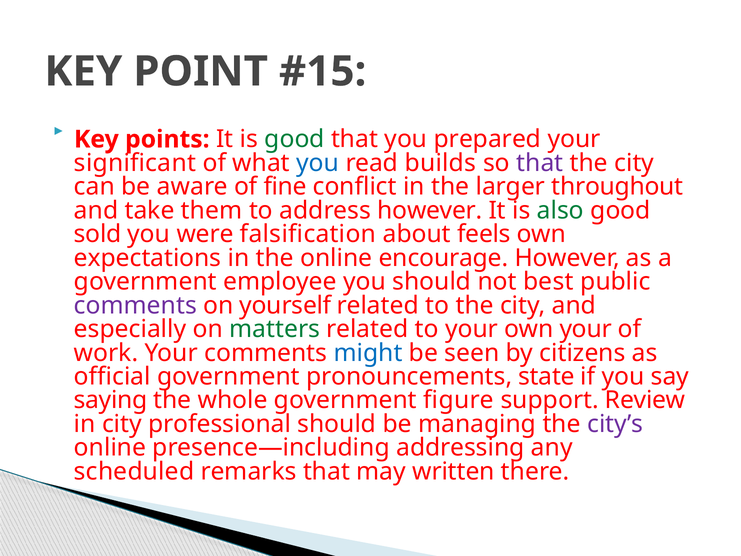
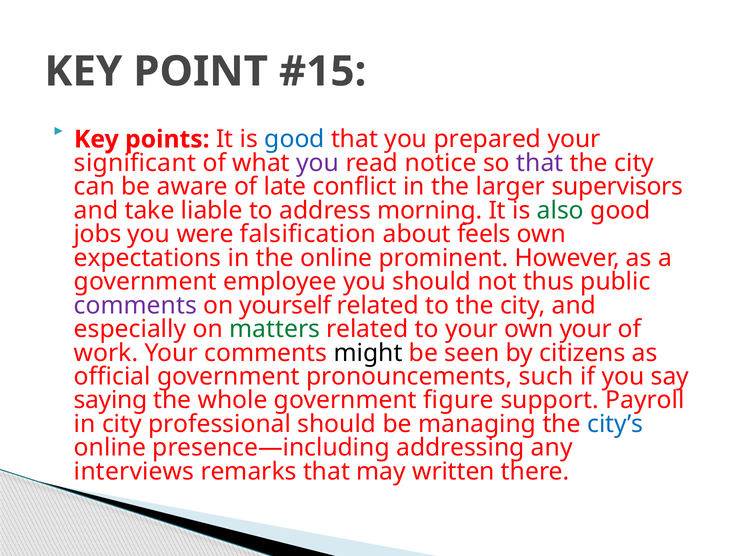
good at (295, 139) colour: green -> blue
you at (318, 163) colour: blue -> purple
builds: builds -> notice
fine: fine -> late
throughout: throughout -> supervisors
them: them -> liable
address however: however -> morning
sold: sold -> jobs
encourage: encourage -> prominent
best: best -> thus
might colour: blue -> black
state: state -> such
Review: Review -> Payroll
city’s colour: purple -> blue
scheduled: scheduled -> interviews
